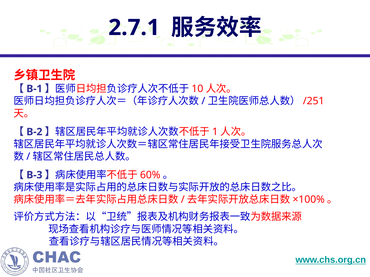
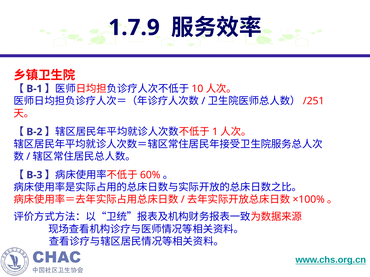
2.7.1: 2.7.1 -> 1.7.9
